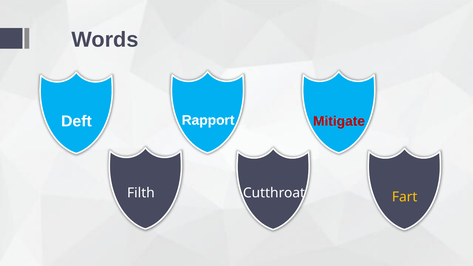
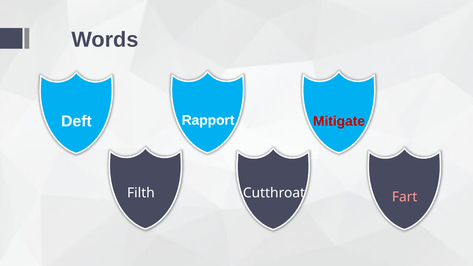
Fart colour: yellow -> pink
